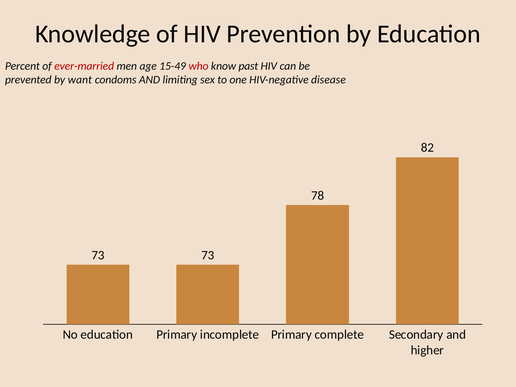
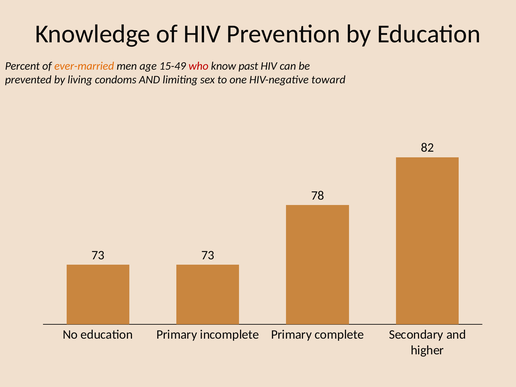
ever-married colour: red -> orange
want: want -> living
disease: disease -> toward
